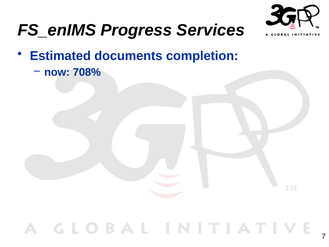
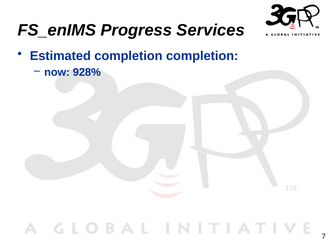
Estimated documents: documents -> completion
708%: 708% -> 928%
